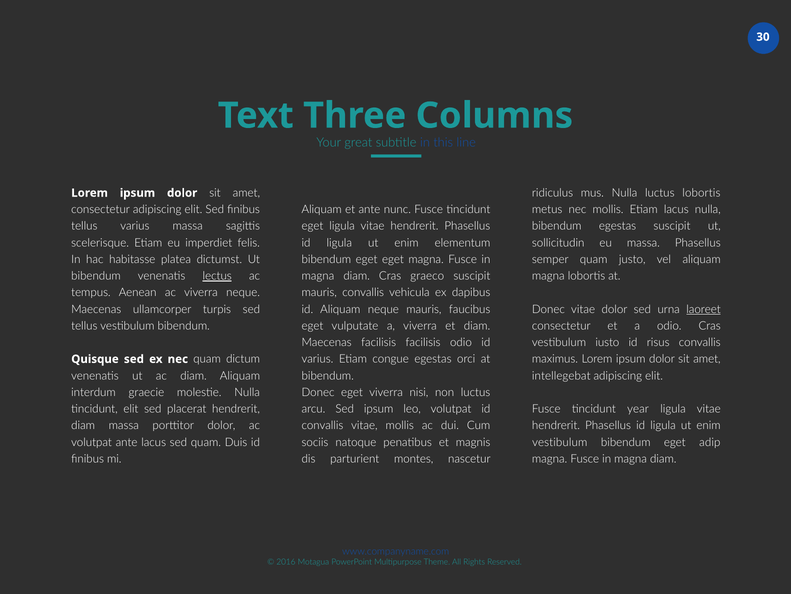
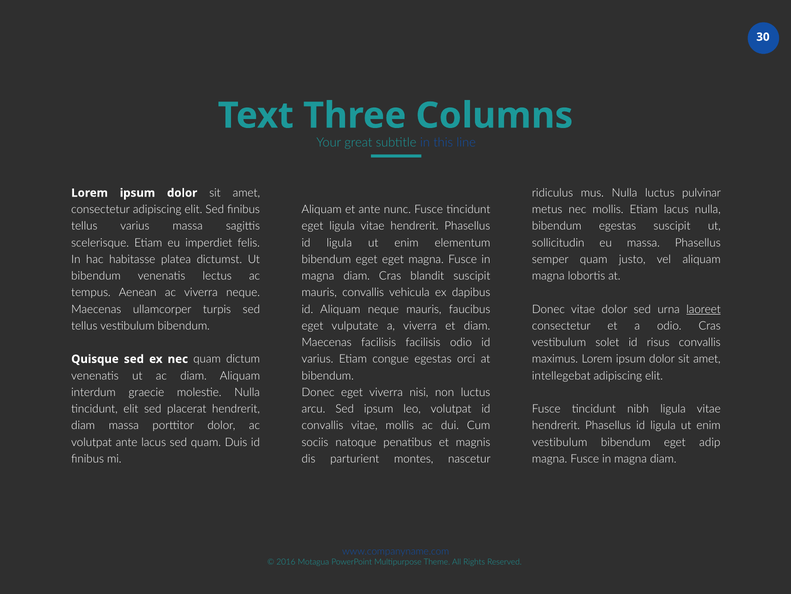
luctus lobortis: lobortis -> pulvinar
lectus underline: present -> none
graeco: graeco -> blandit
iusto: iusto -> solet
year: year -> nibh
